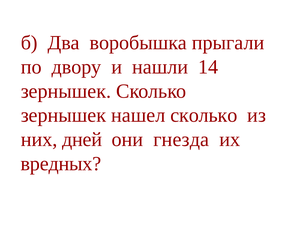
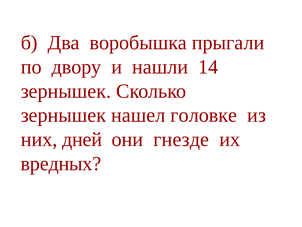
нашел сколько: сколько -> головке
гнезда: гнезда -> гнезде
